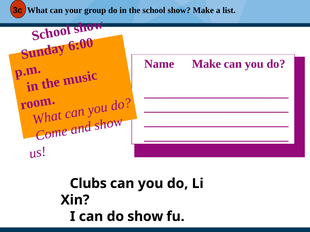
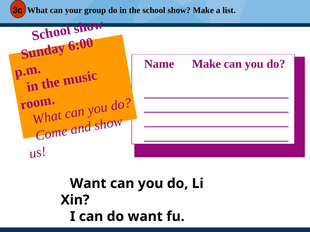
Clubs at (88, 184): Clubs -> Want
do show: show -> want
